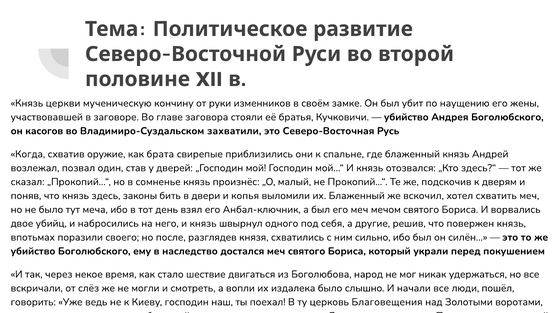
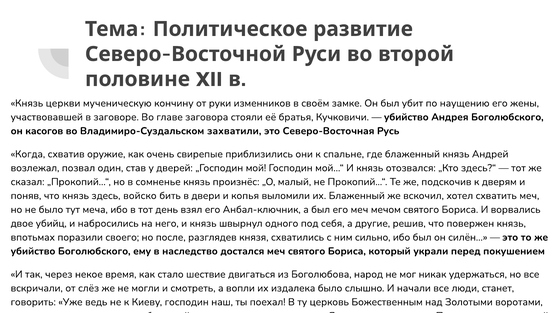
брата: брата -> очень
законы: законы -> войско
пошёл: пошёл -> станет
Благовещения: Благовещения -> Божественным
